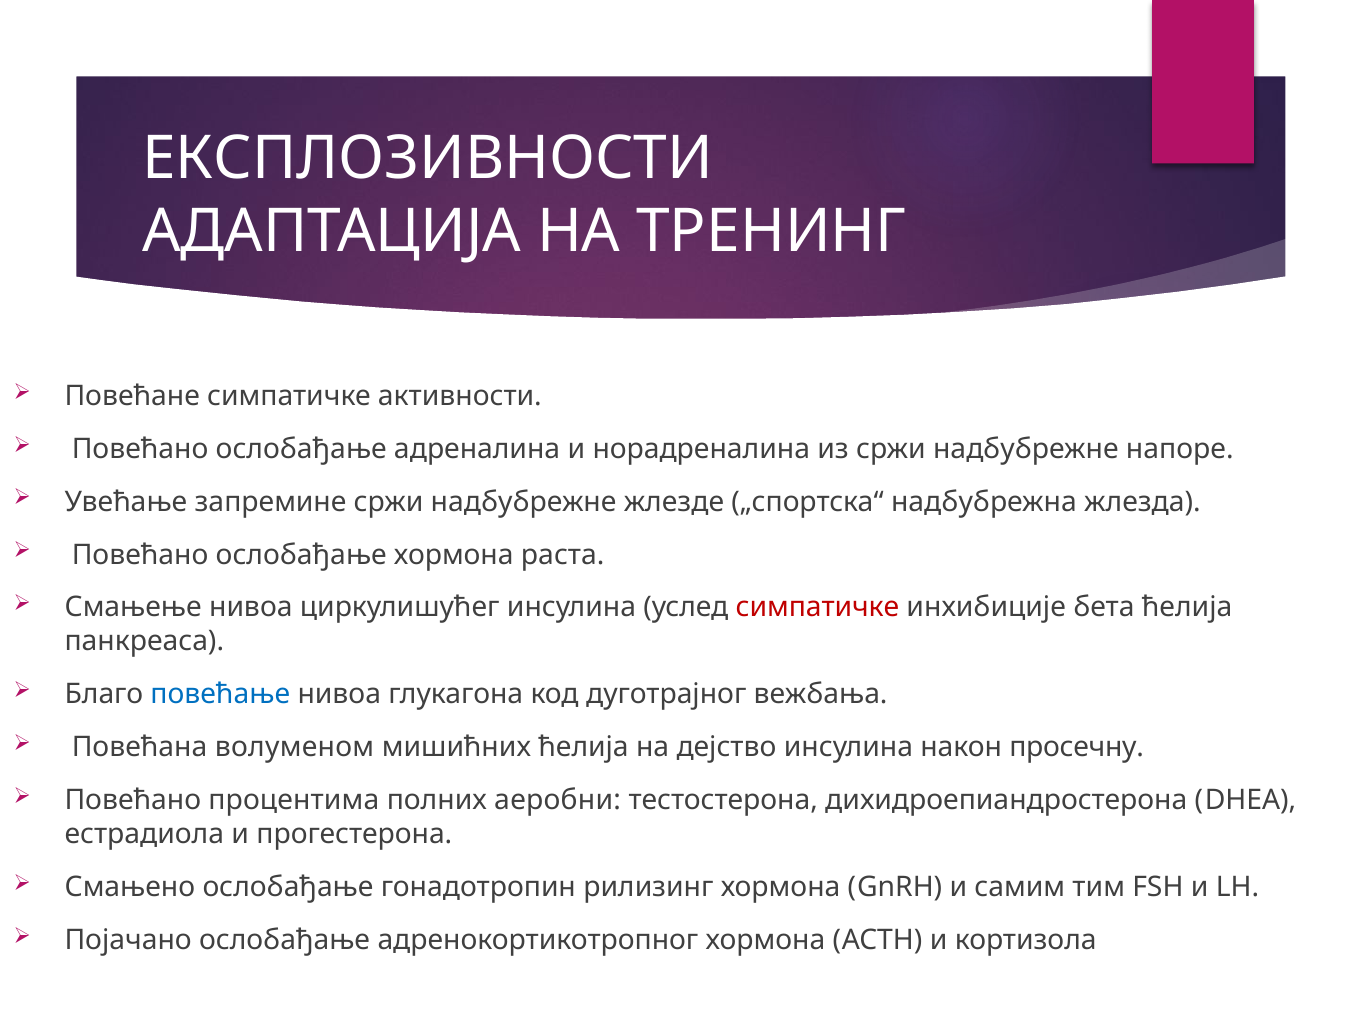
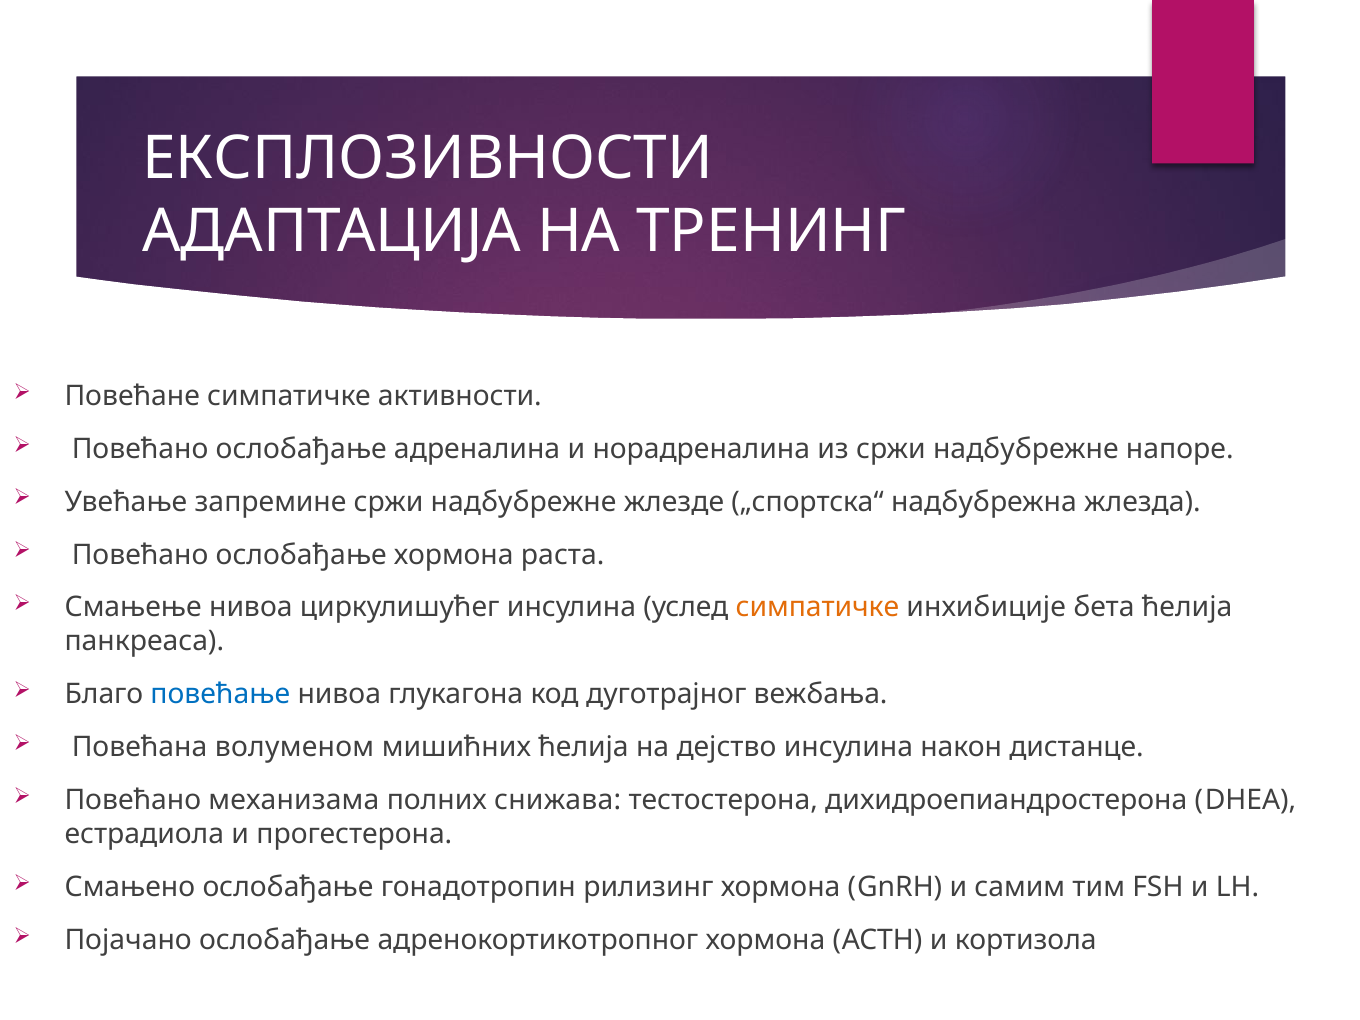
симпатичке at (817, 608) colour: red -> orange
просечну: просечну -> дистанце
процентима: процентима -> механизама
аеробни: аеробни -> снижава
